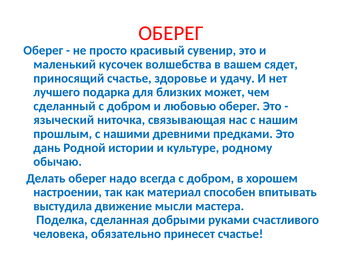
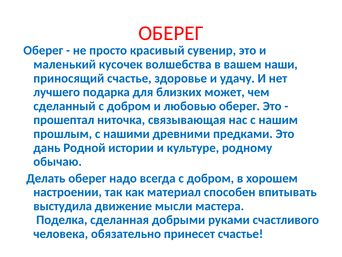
сядет: сядет -> наши
языческий: языческий -> прошептал
